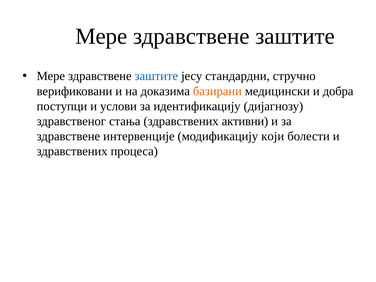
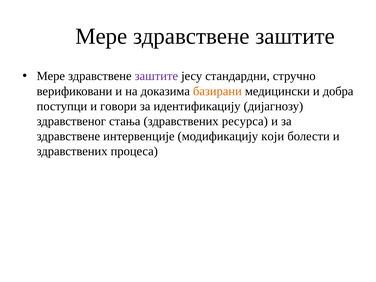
заштите at (156, 76) colour: blue -> purple
услови: услови -> говори
активни: активни -> ресурса
